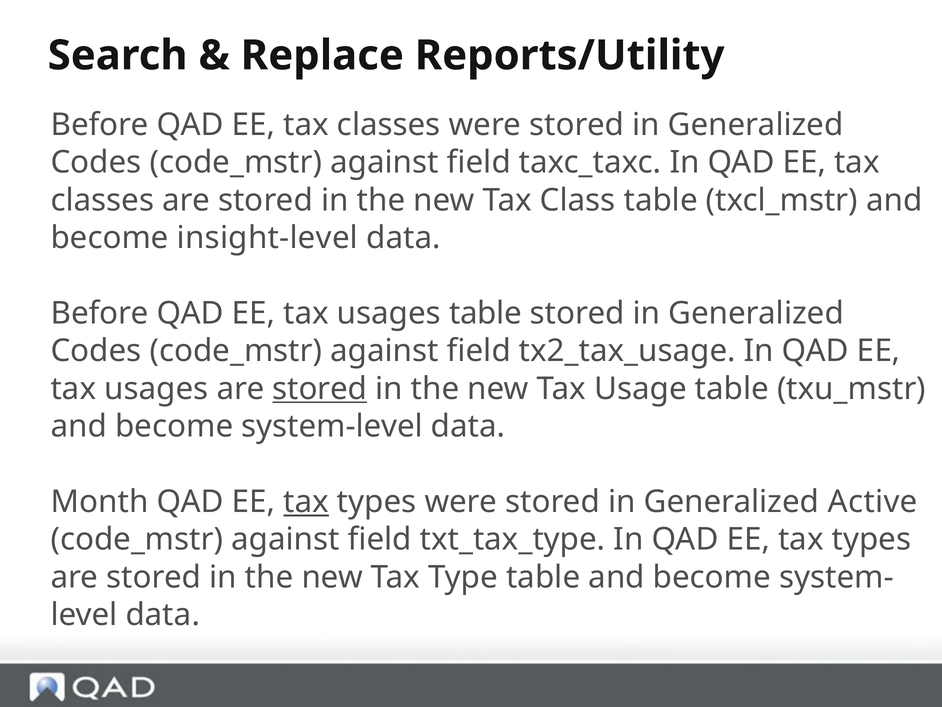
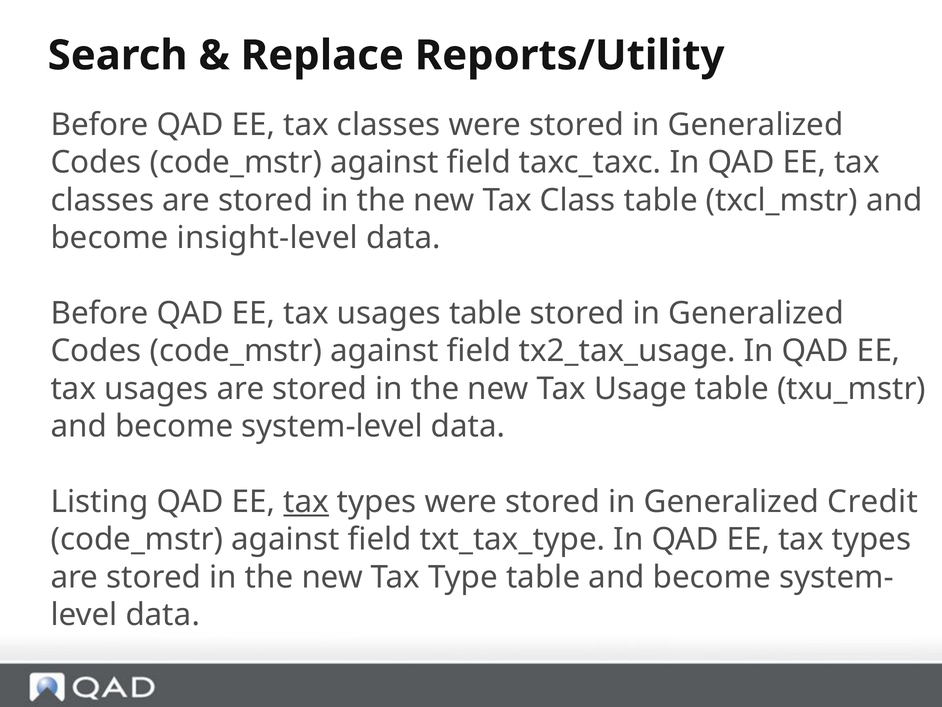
stored at (320, 388) underline: present -> none
Month: Month -> Listing
Active: Active -> Credit
